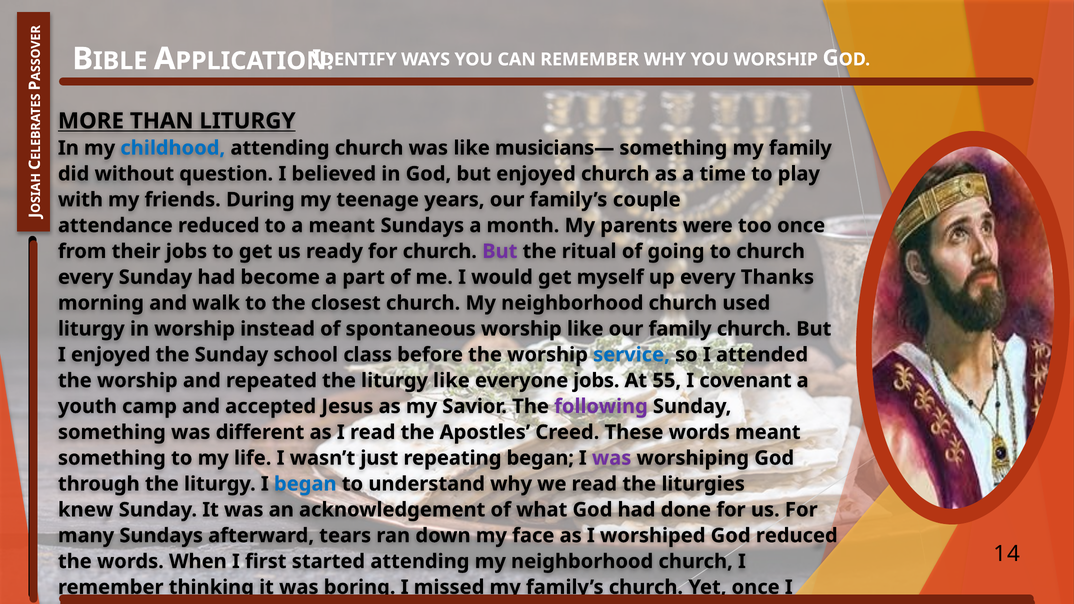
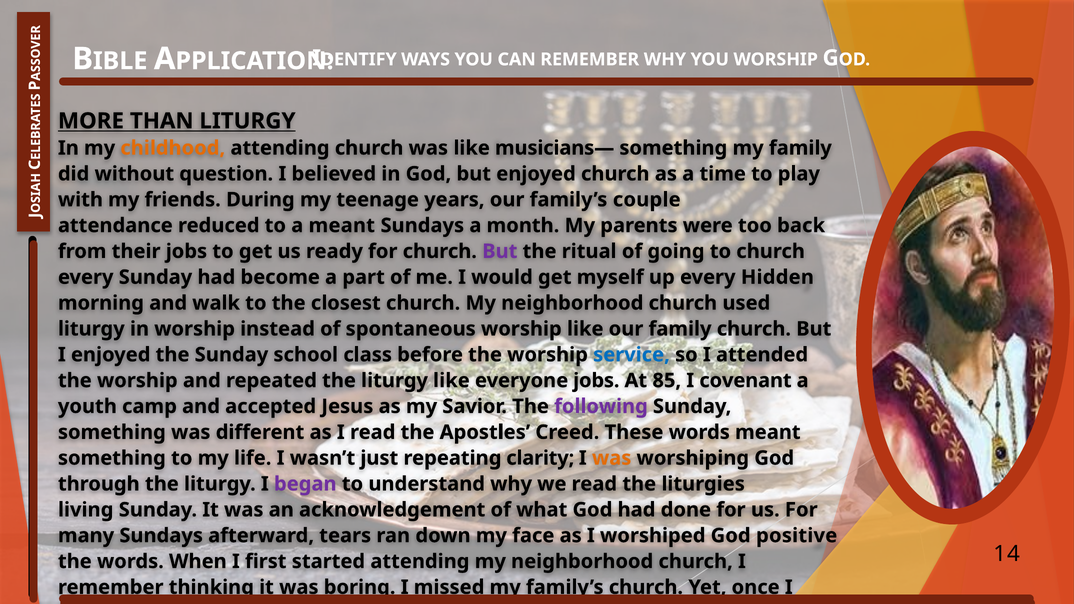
childhood colour: blue -> orange
too once: once -> back
Thanks: Thanks -> Hidden
55: 55 -> 85
repeating began: began -> clarity
was at (612, 458) colour: purple -> orange
began at (305, 484) colour: blue -> purple
knew at (86, 510): knew -> living
God reduced: reduced -> positive
